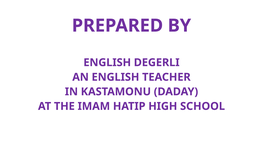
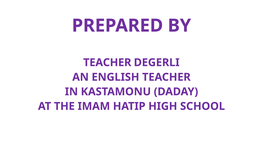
ENGLISH at (107, 62): ENGLISH -> TEACHER
